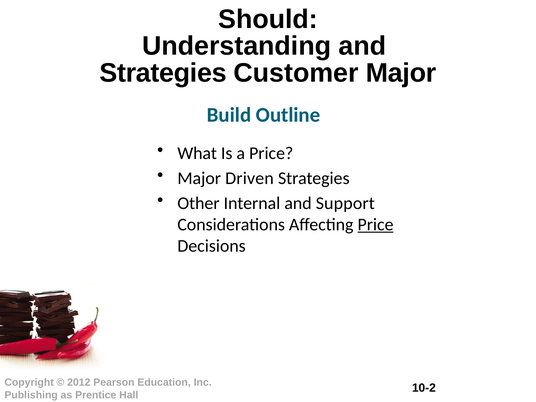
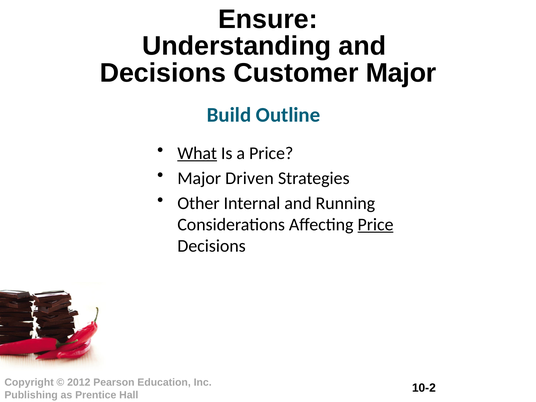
Should: Should -> Ensure
Strategies at (163, 73): Strategies -> Decisions
What underline: none -> present
Support: Support -> Running
